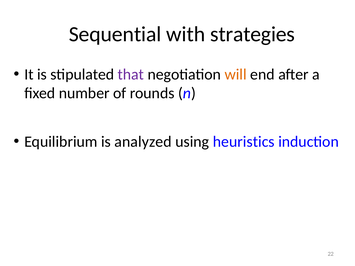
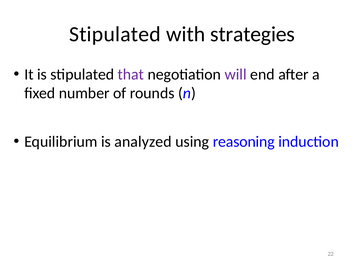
Sequential at (115, 34): Sequential -> Stipulated
will colour: orange -> purple
heuristics: heuristics -> reasoning
